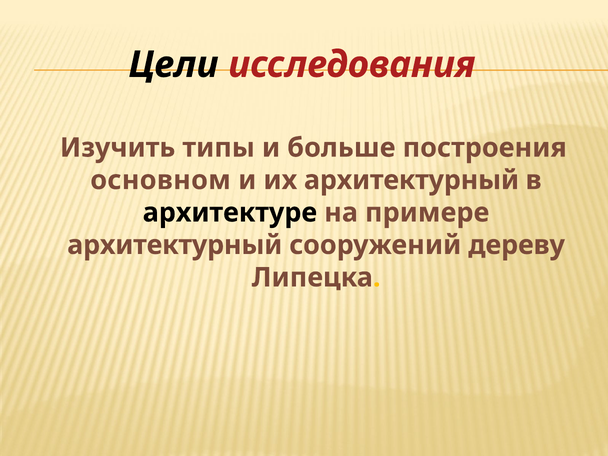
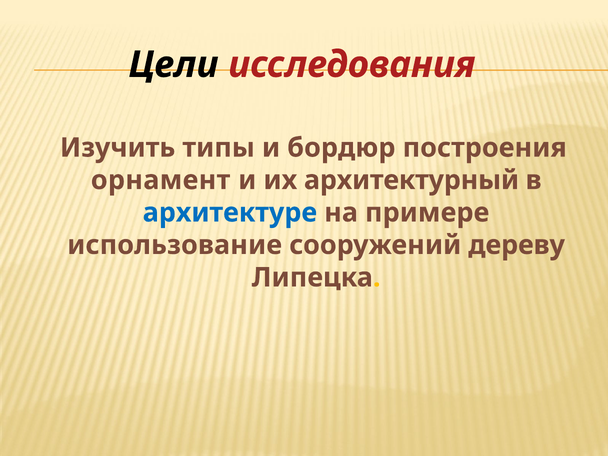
больше: больше -> бордюр
основном: основном -> орнамент
архитектуре colour: black -> blue
архитектурный at (175, 245): архитектурный -> использование
